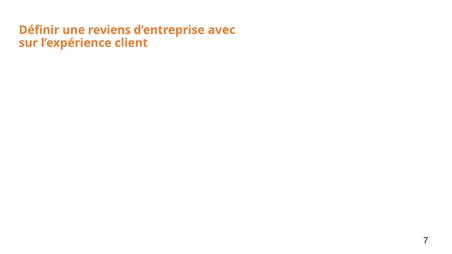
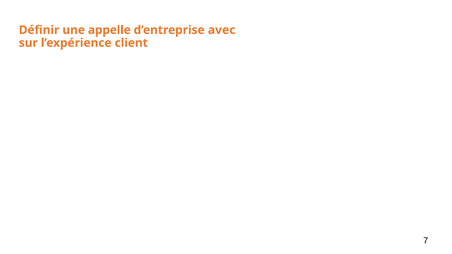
reviens: reviens -> appelle
